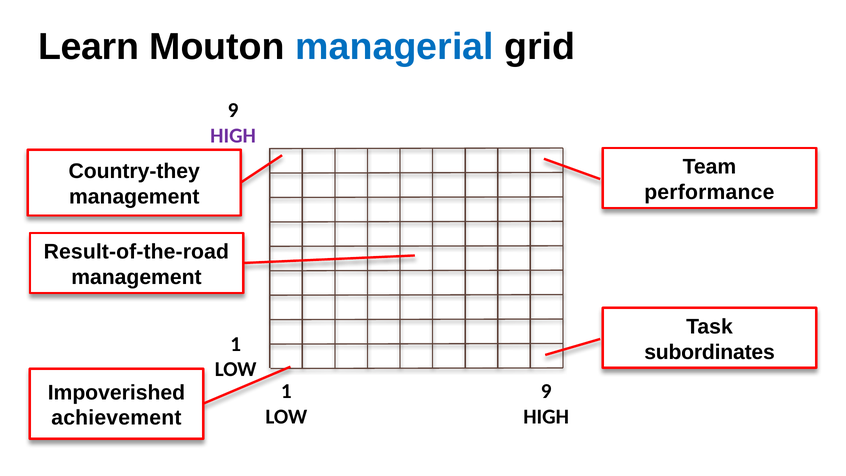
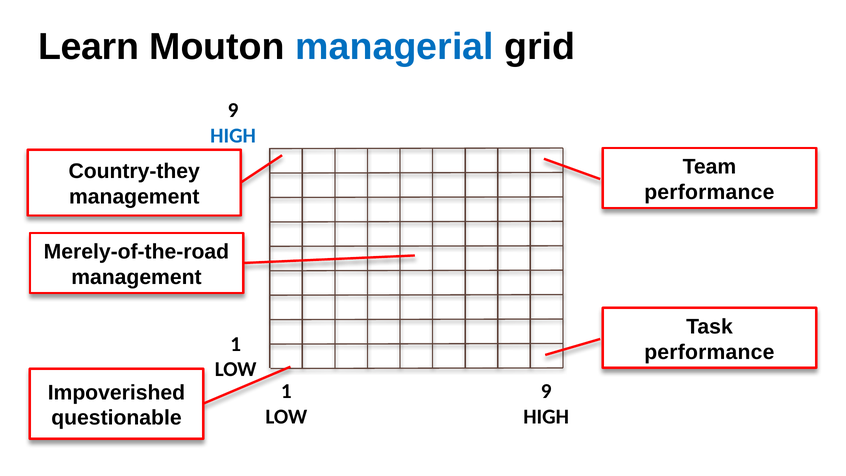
HIGH at (233, 136) colour: purple -> blue
Result-of-the-road: Result-of-the-road -> Merely-of-the-road
subordinates at (710, 352): subordinates -> performance
achievement: achievement -> questionable
